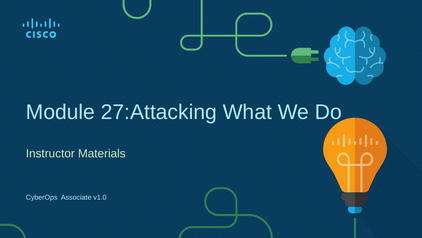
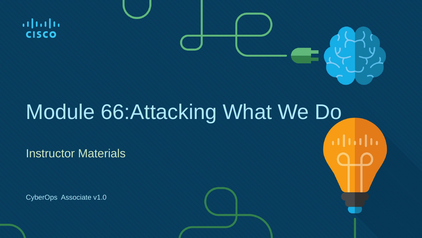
27:Attacking: 27:Attacking -> 66:Attacking
